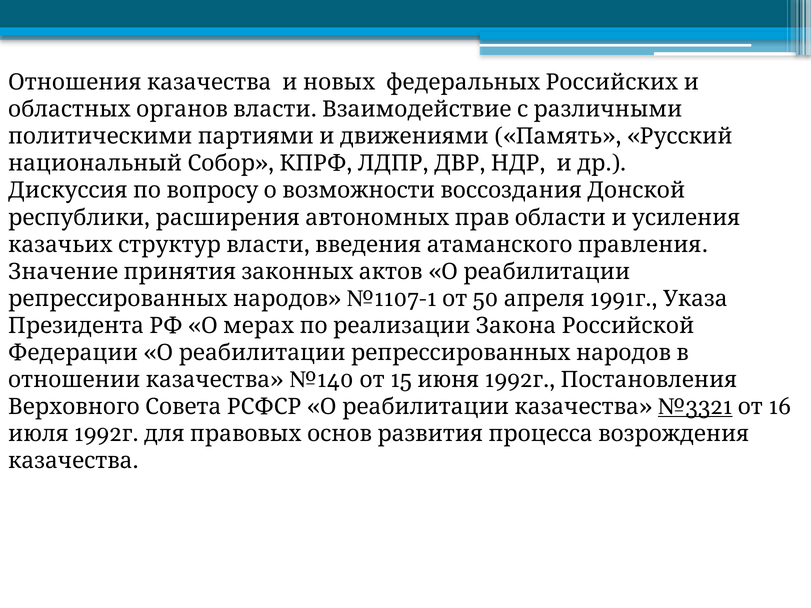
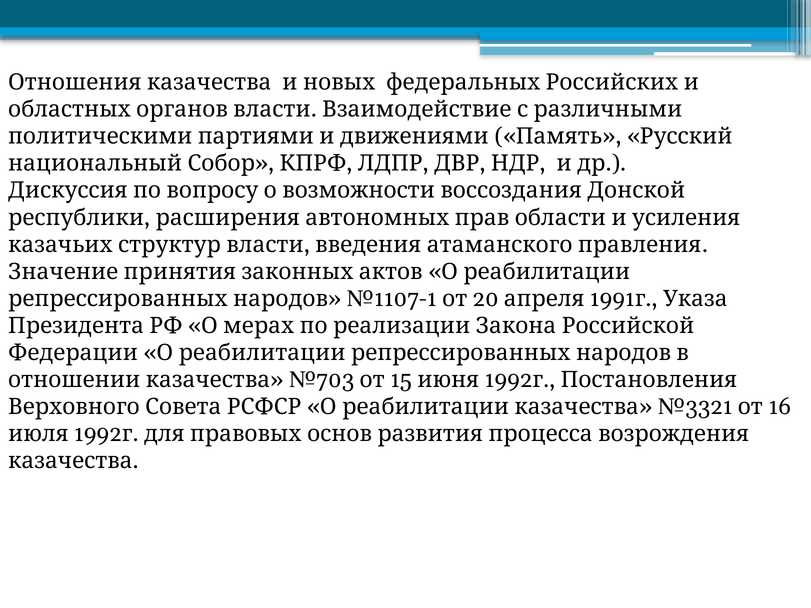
50: 50 -> 20
№140: №140 -> №703
№3321 underline: present -> none
